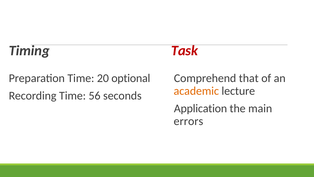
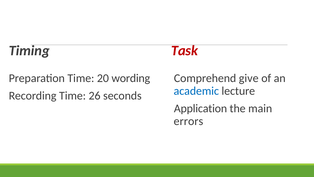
optional: optional -> wording
that: that -> give
academic colour: orange -> blue
56: 56 -> 26
